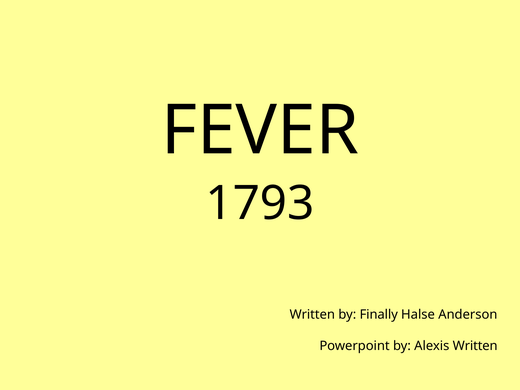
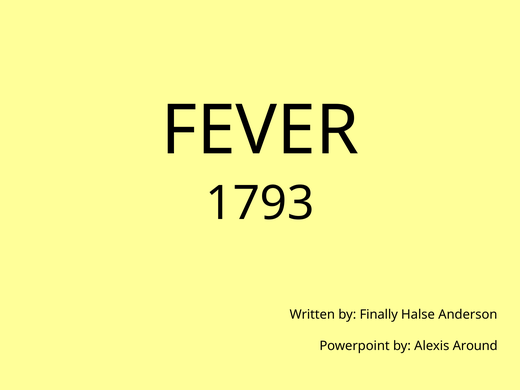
Alexis Written: Written -> Around
